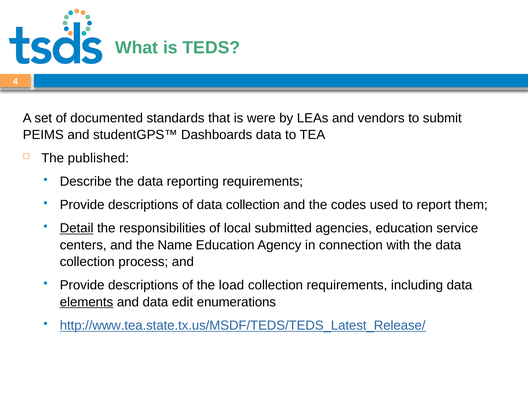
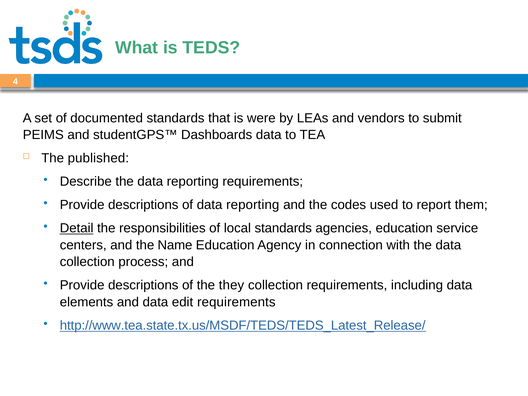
of data collection: collection -> reporting
local submitted: submitted -> standards
load: load -> they
elements underline: present -> none
edit enumerations: enumerations -> requirements
